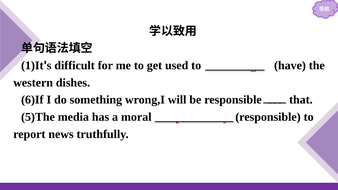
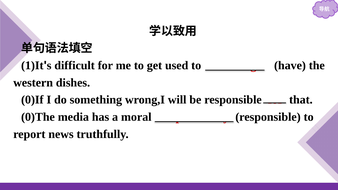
6)If: 6)If -> 0)If
5)The: 5)The -> 0)The
